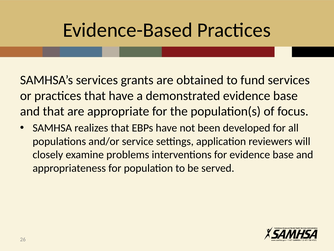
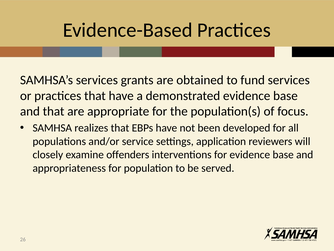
problems: problems -> offenders
